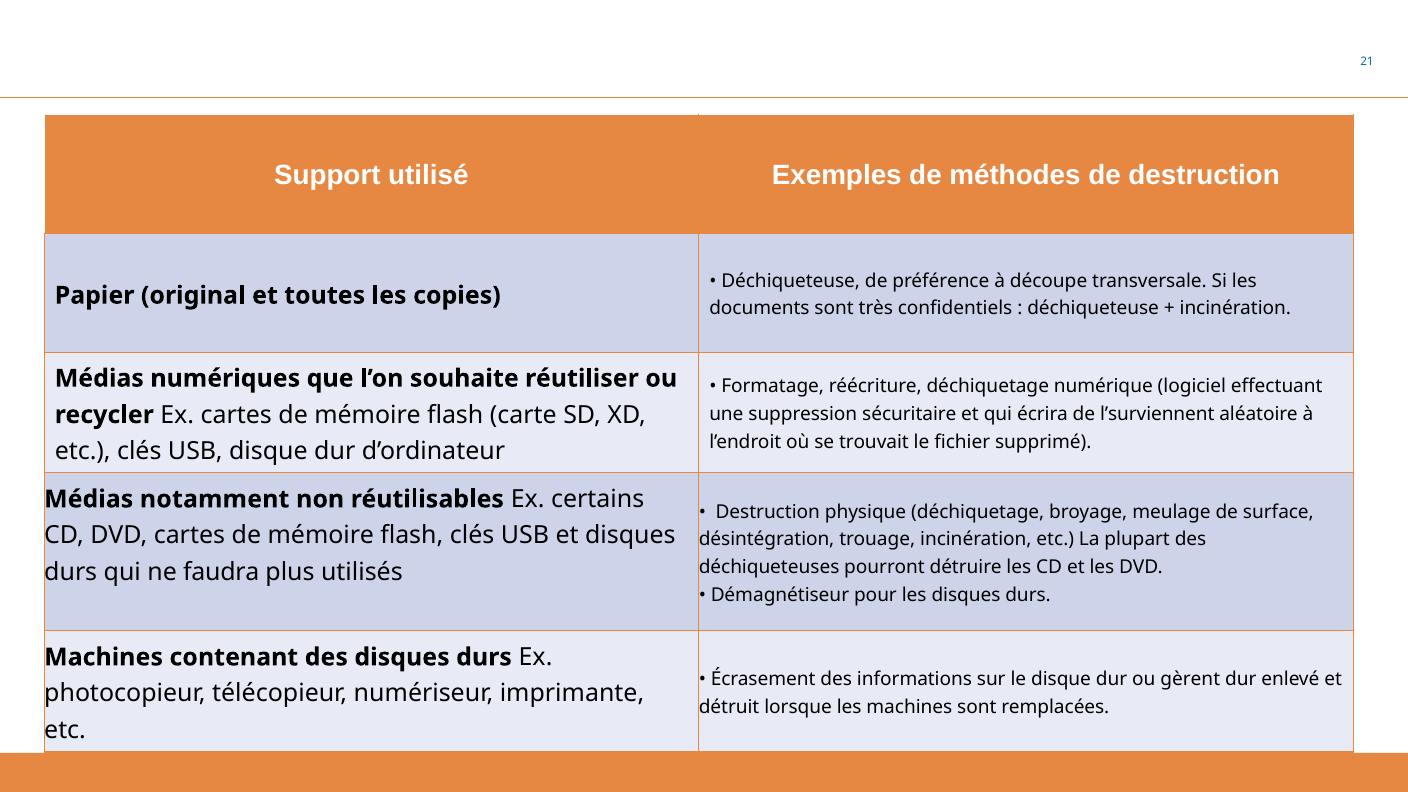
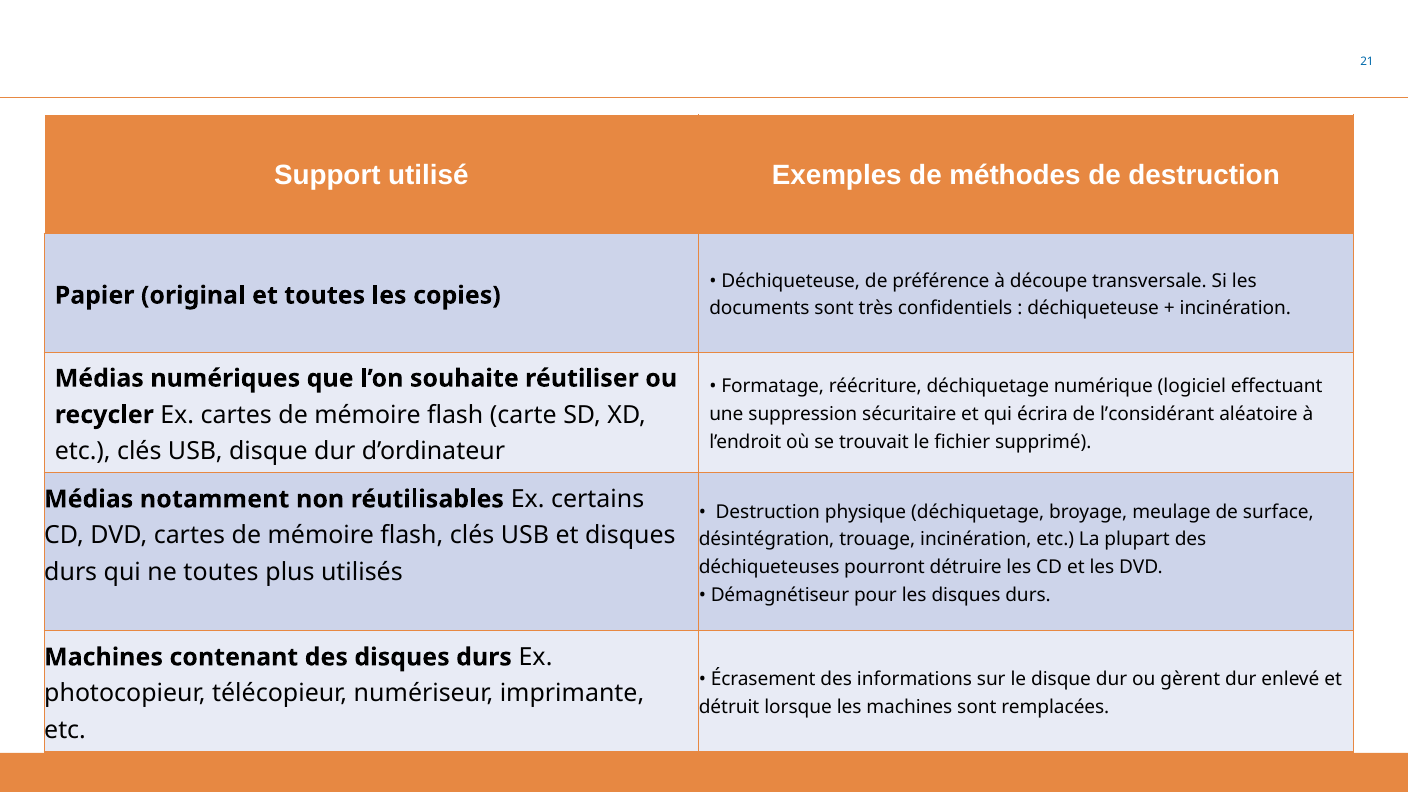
l’surviennent: l’surviennent -> l’considérant
ne faudra: faudra -> toutes
